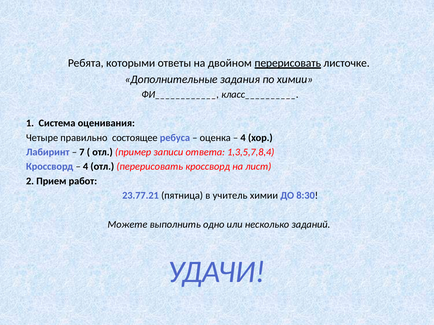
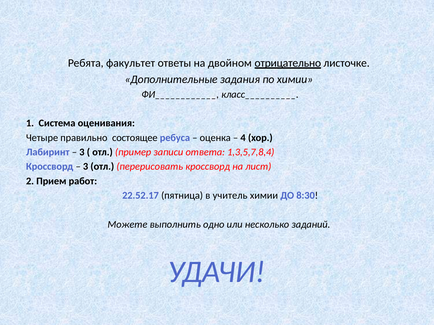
которыми: которыми -> факультет
двойном перерисовать: перерисовать -> отрицательно
7 at (82, 152): 7 -> 3
4 at (86, 167): 4 -> 3
23.77.21: 23.77.21 -> 22.52.17
